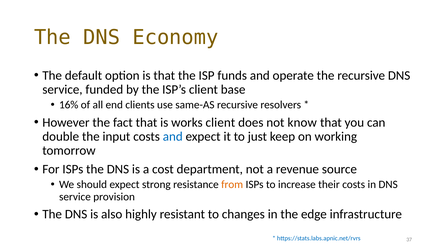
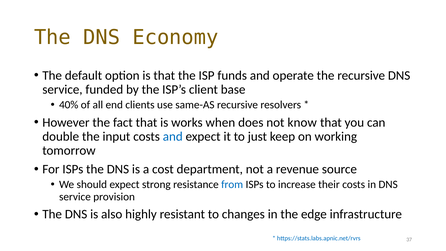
16%: 16% -> 40%
works client: client -> when
from colour: orange -> blue
